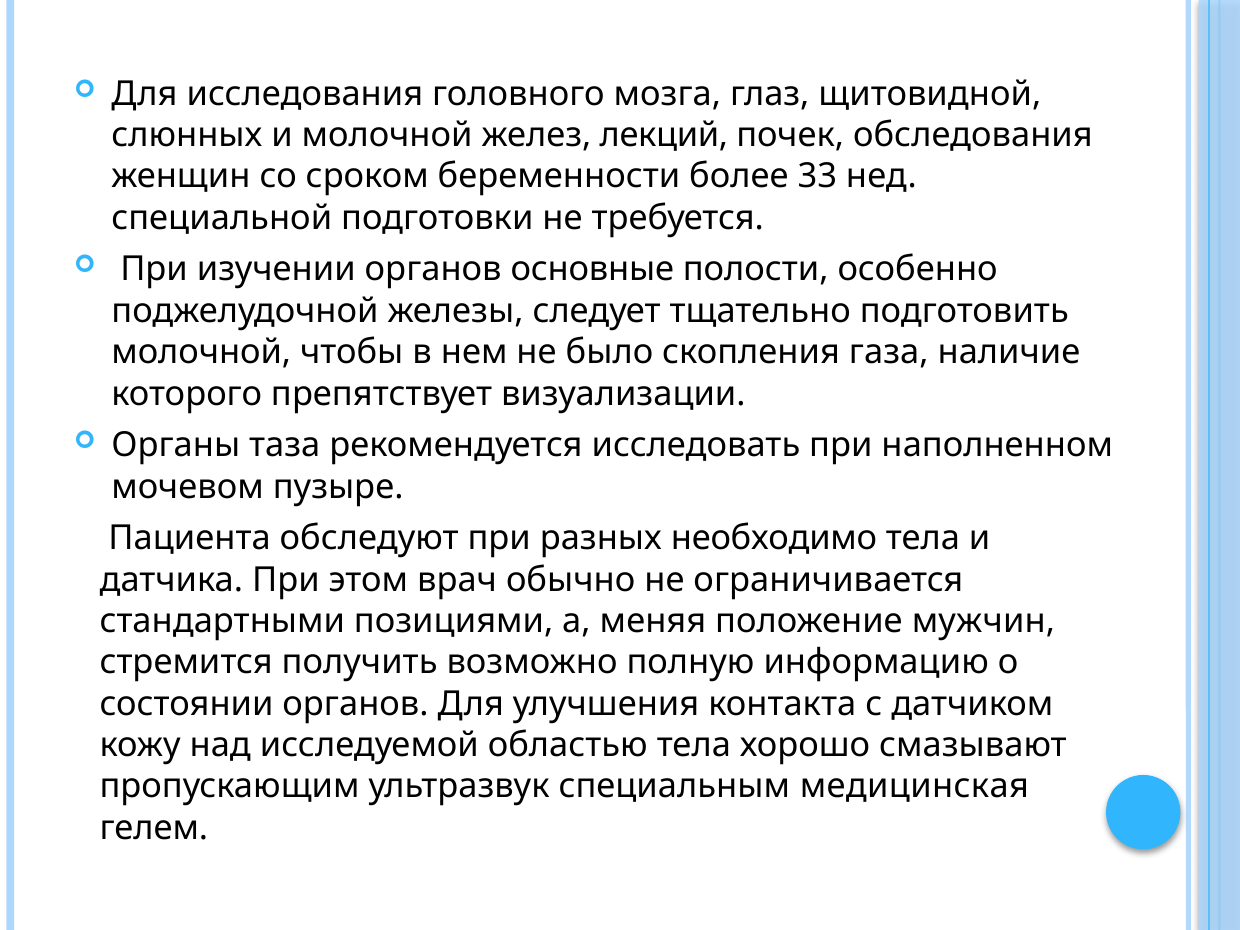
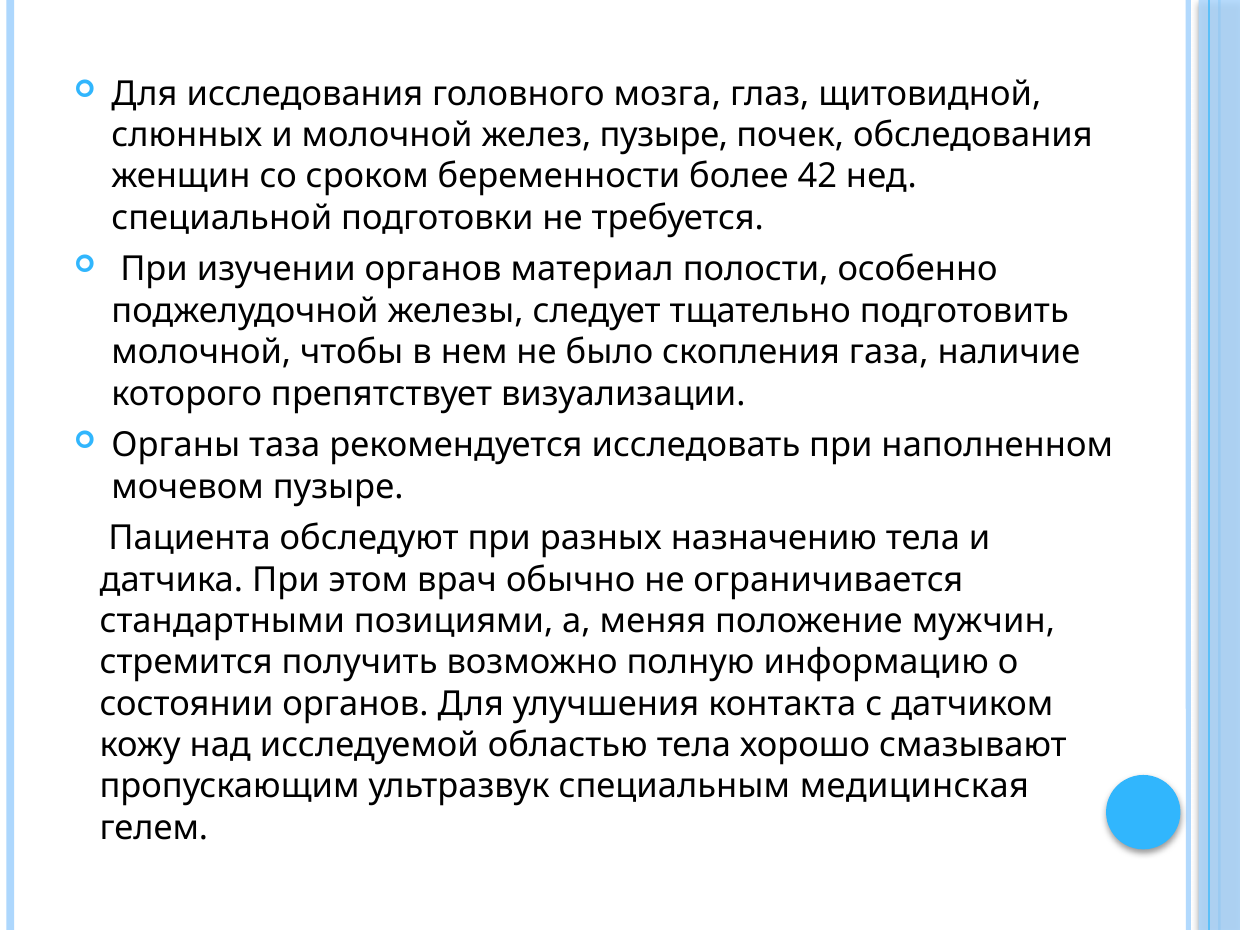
желез лекций: лекций -> пузыре
33: 33 -> 42
основные: основные -> материал
необходимо: необходимо -> назначению
